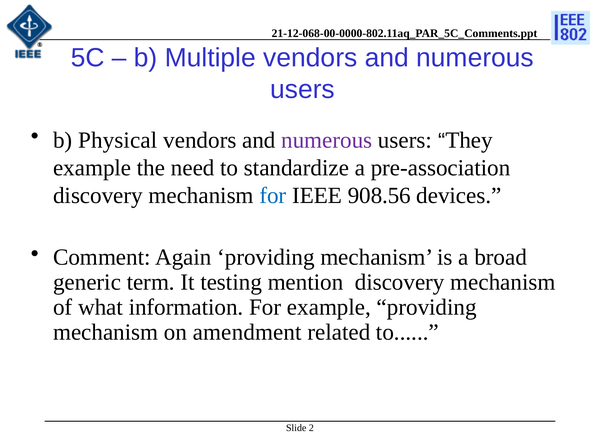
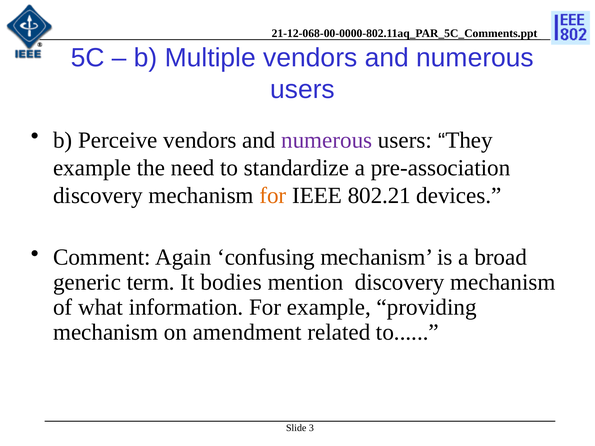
Physical: Physical -> Perceive
for at (273, 196) colour: blue -> orange
908.56: 908.56 -> 802.21
Again providing: providing -> confusing
testing: testing -> bodies
2: 2 -> 3
